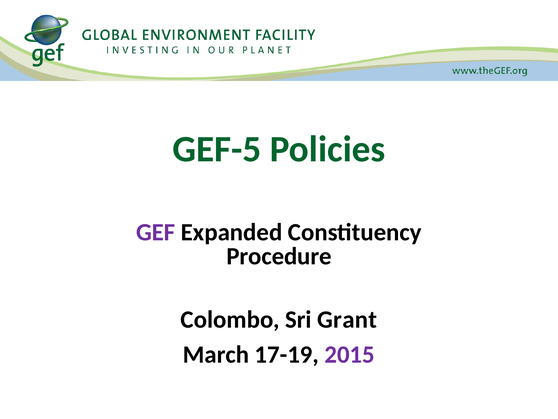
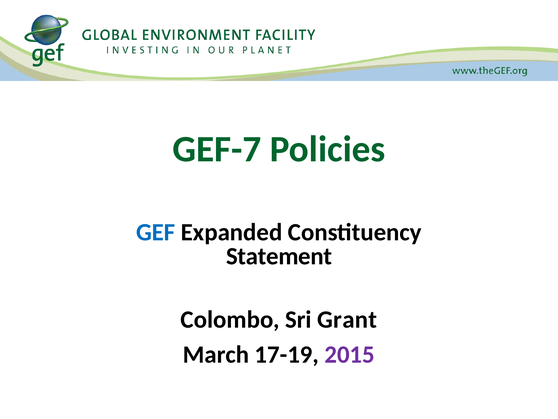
GEF-5: GEF-5 -> GEF-7
GEF colour: purple -> blue
Procedure: Procedure -> Statement
